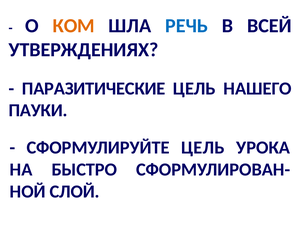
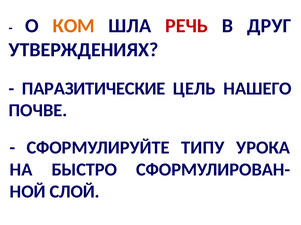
РЕЧЬ colour: blue -> red
ВСЕЙ: ВСЕЙ -> ДРУГ
ПАУКИ: ПАУКИ -> ПОЧВЕ
СФОРМУЛИРУЙТЕ ЦЕЛЬ: ЦЕЛЬ -> ТИПУ
